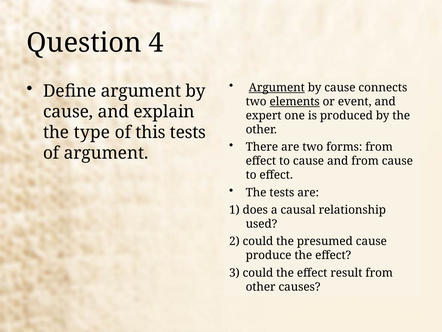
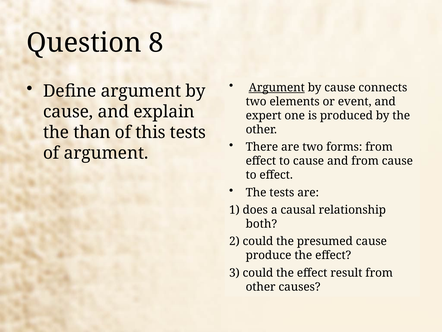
4: 4 -> 8
elements underline: present -> none
type: type -> than
used: used -> both
